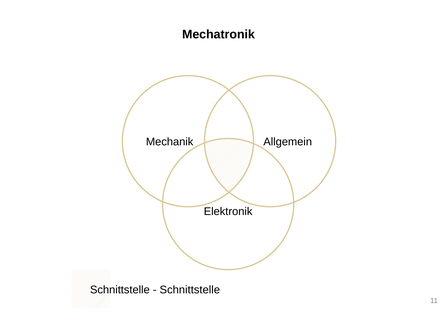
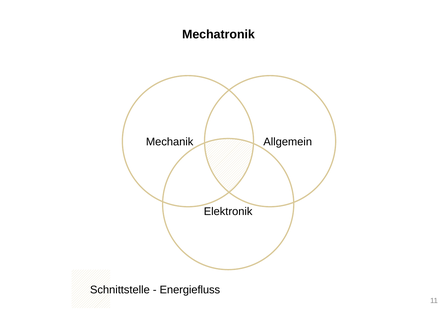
Schnittstelle at (190, 290): Schnittstelle -> Energiefluss
